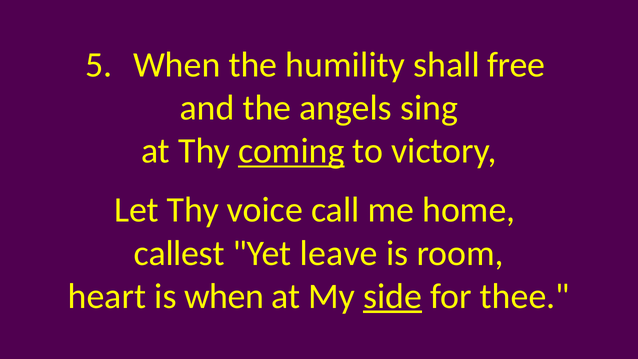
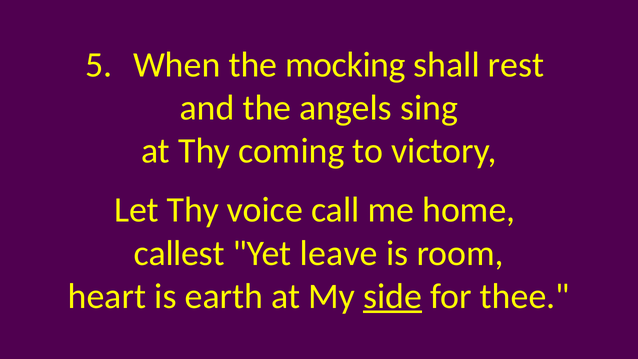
humility: humility -> mocking
free: free -> rest
coming underline: present -> none
is when: when -> earth
